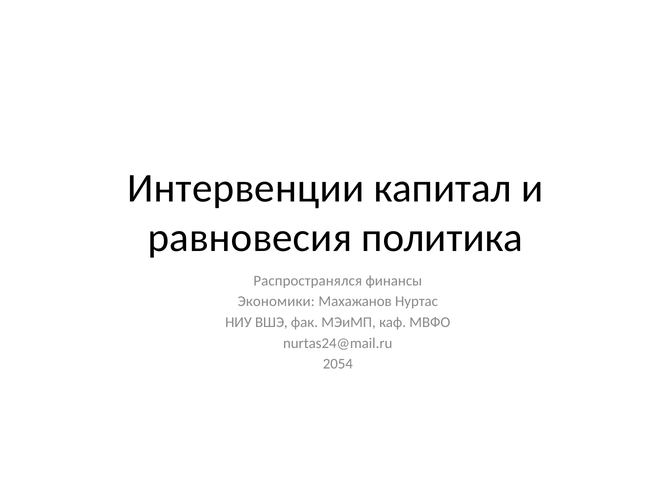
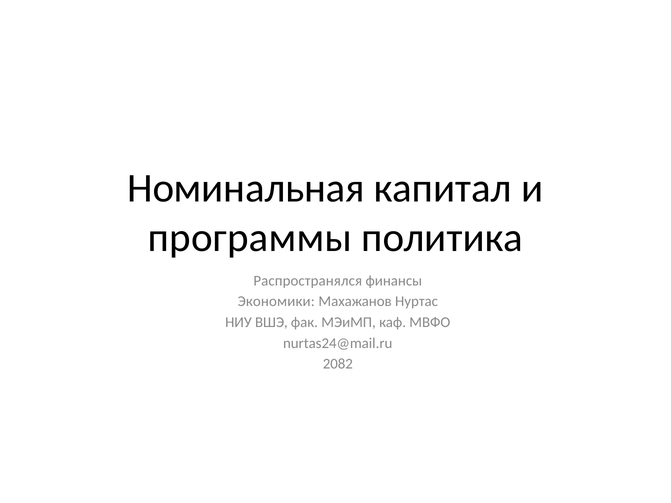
Интервенции: Интервенции -> Номинальная
равновесия: равновесия -> программы
2054: 2054 -> 2082
